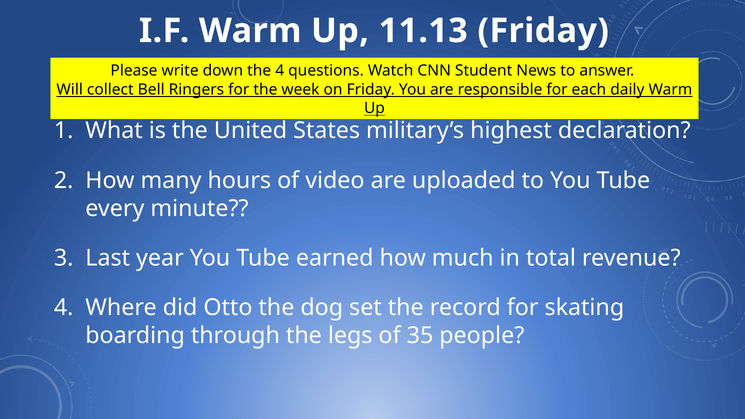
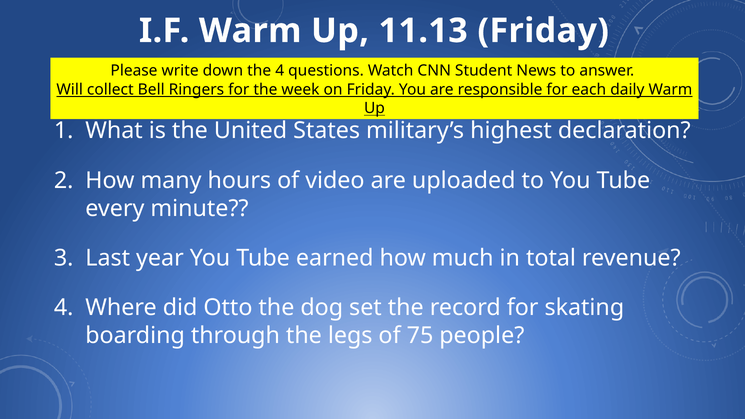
35: 35 -> 75
